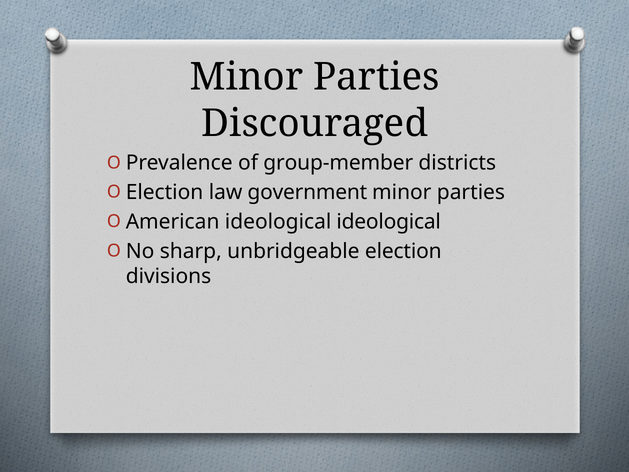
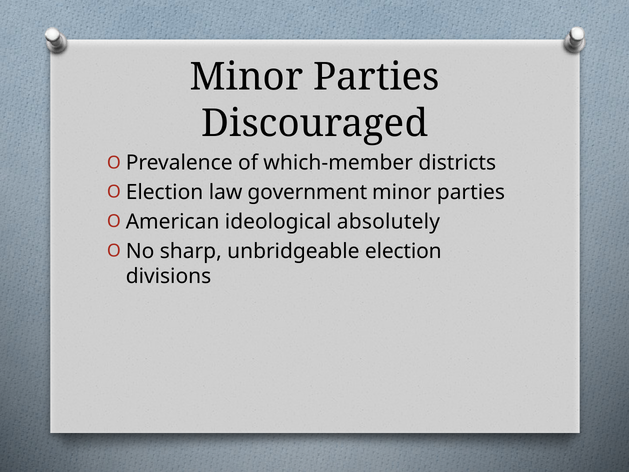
group-member: group-member -> which-member
ideological ideological: ideological -> absolutely
